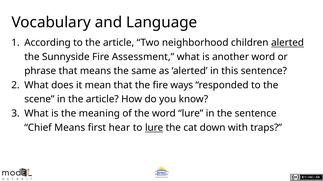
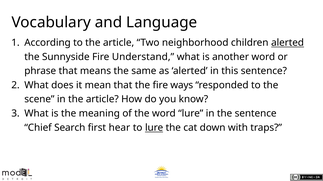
Assessment: Assessment -> Understand
Chief Means: Means -> Search
